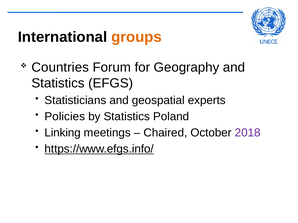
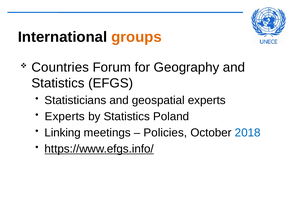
Policies at (65, 117): Policies -> Experts
Chaired: Chaired -> Policies
2018 colour: purple -> blue
